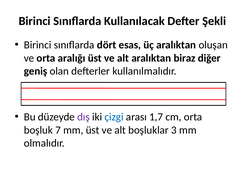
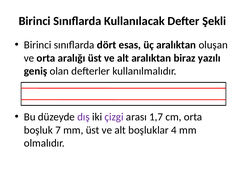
diğer: diğer -> yazılı
çizgi colour: blue -> purple
3: 3 -> 4
